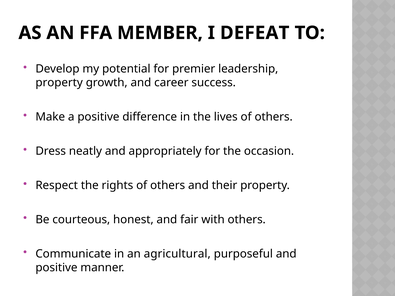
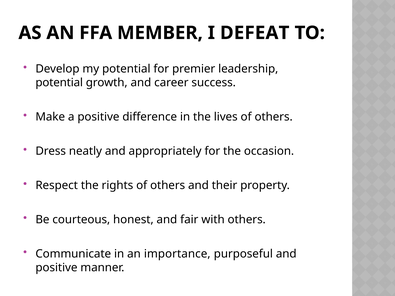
property at (59, 83): property -> potential
agricultural: agricultural -> importance
